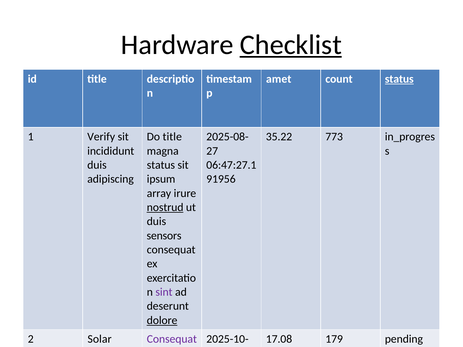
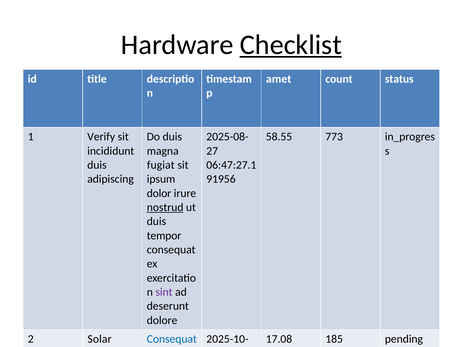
status at (399, 79) underline: present -> none
Do title: title -> duis
35.22: 35.22 -> 58.55
status at (161, 165): status -> fugiat
array at (159, 193): array -> dolor
sensors at (164, 236): sensors -> tempor
dolore at (162, 320) underline: present -> none
Consequat at (172, 339) colour: purple -> blue
179: 179 -> 185
